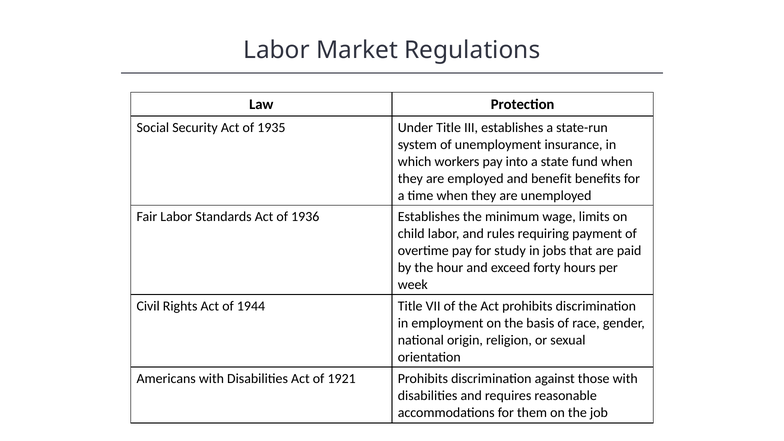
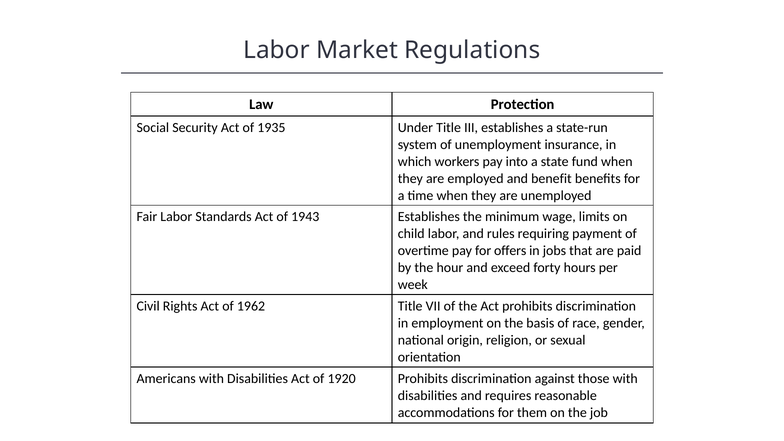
1936: 1936 -> 1943
study: study -> offers
1944: 1944 -> 1962
1921: 1921 -> 1920
